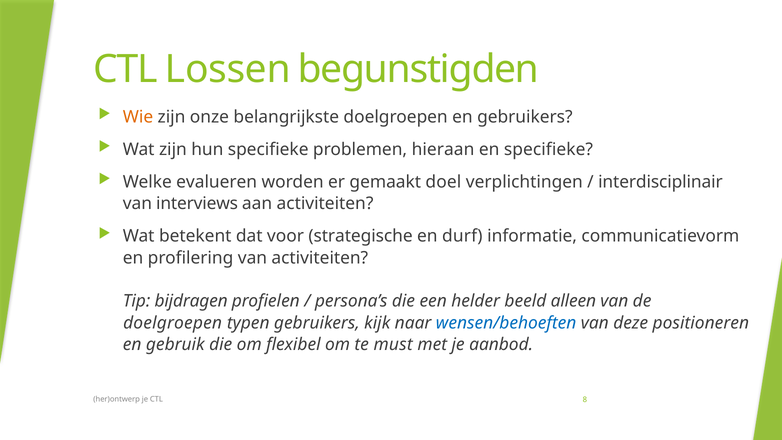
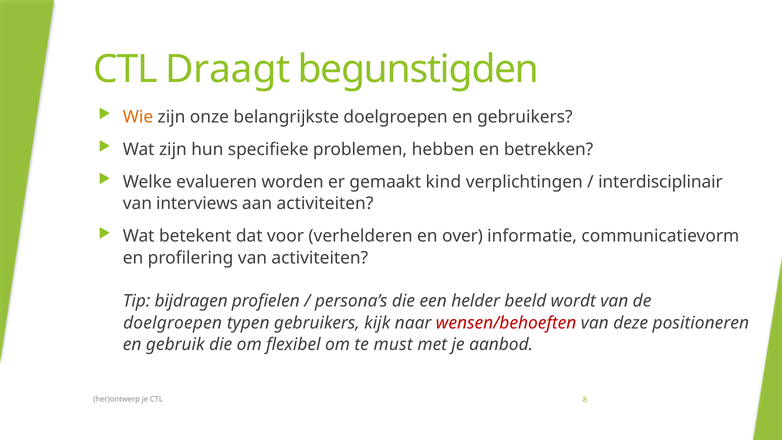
Lossen: Lossen -> Draagt
hieraan: hieraan -> hebben
en specifieke: specifieke -> betrekken
doel: doel -> kind
strategische: strategische -> verhelderen
durf: durf -> over
alleen: alleen -> wordt
wensen/behoeften colour: blue -> red
